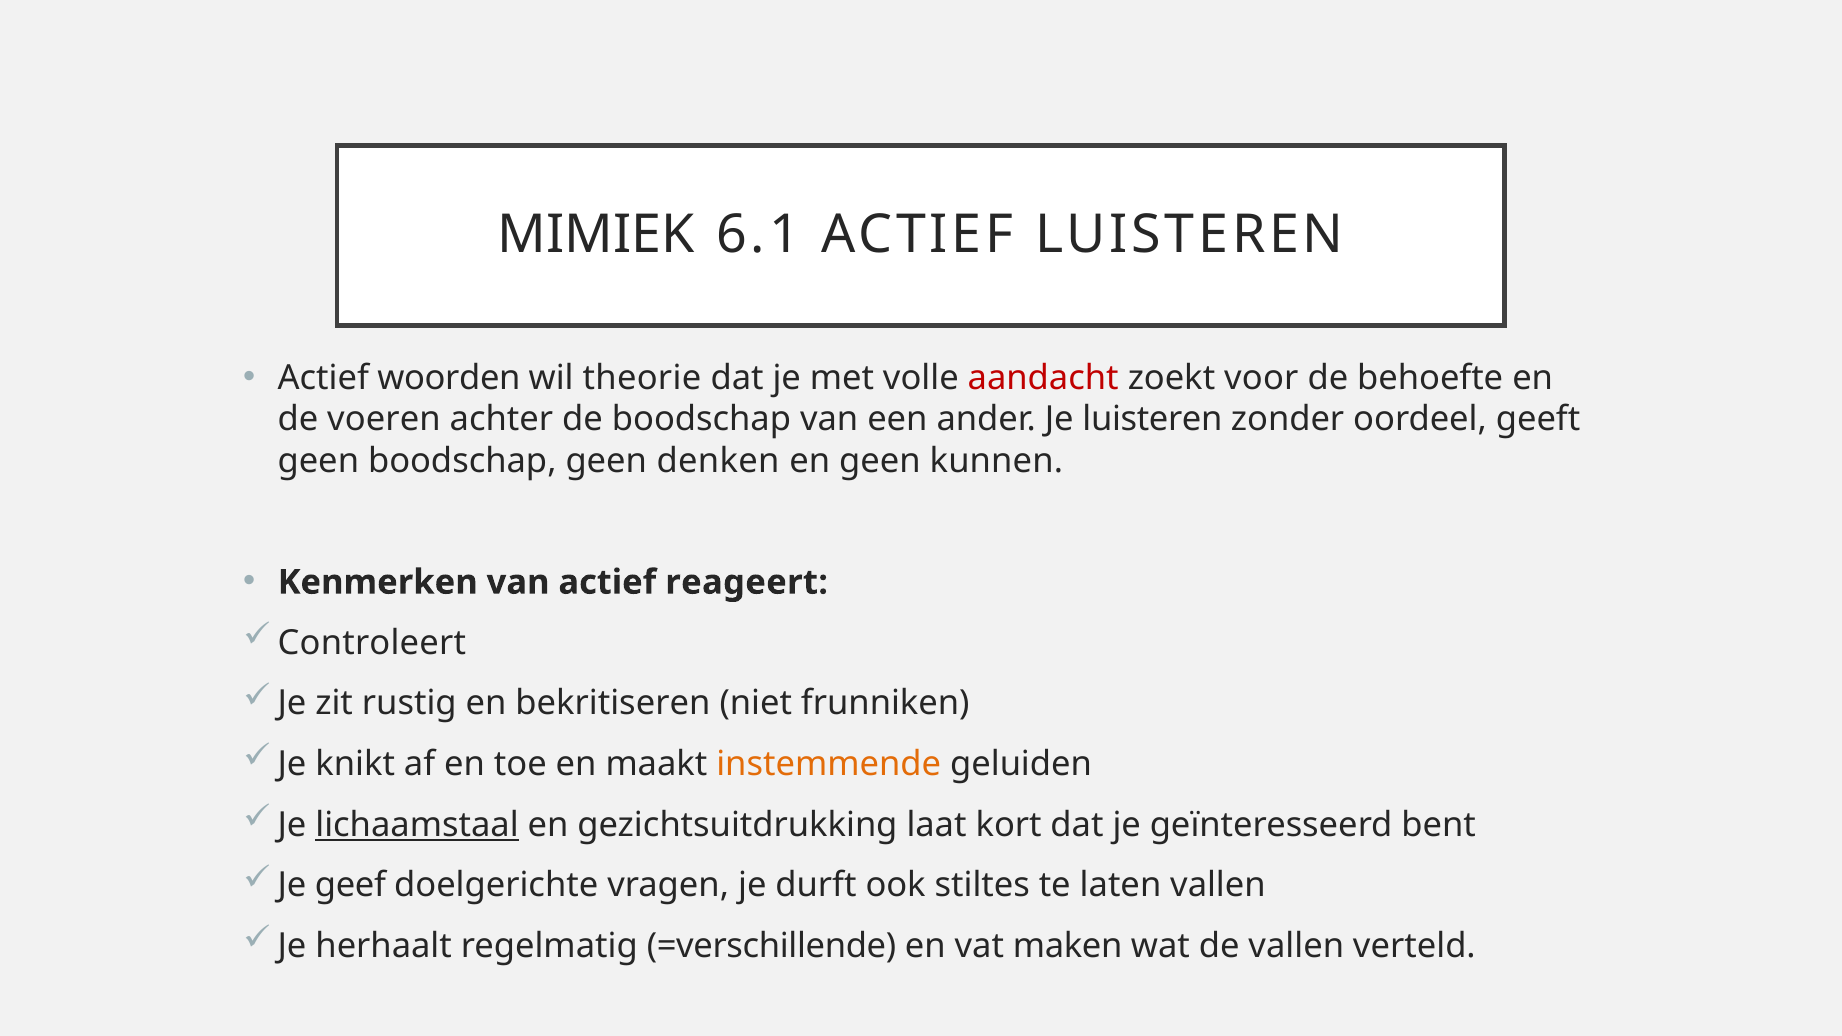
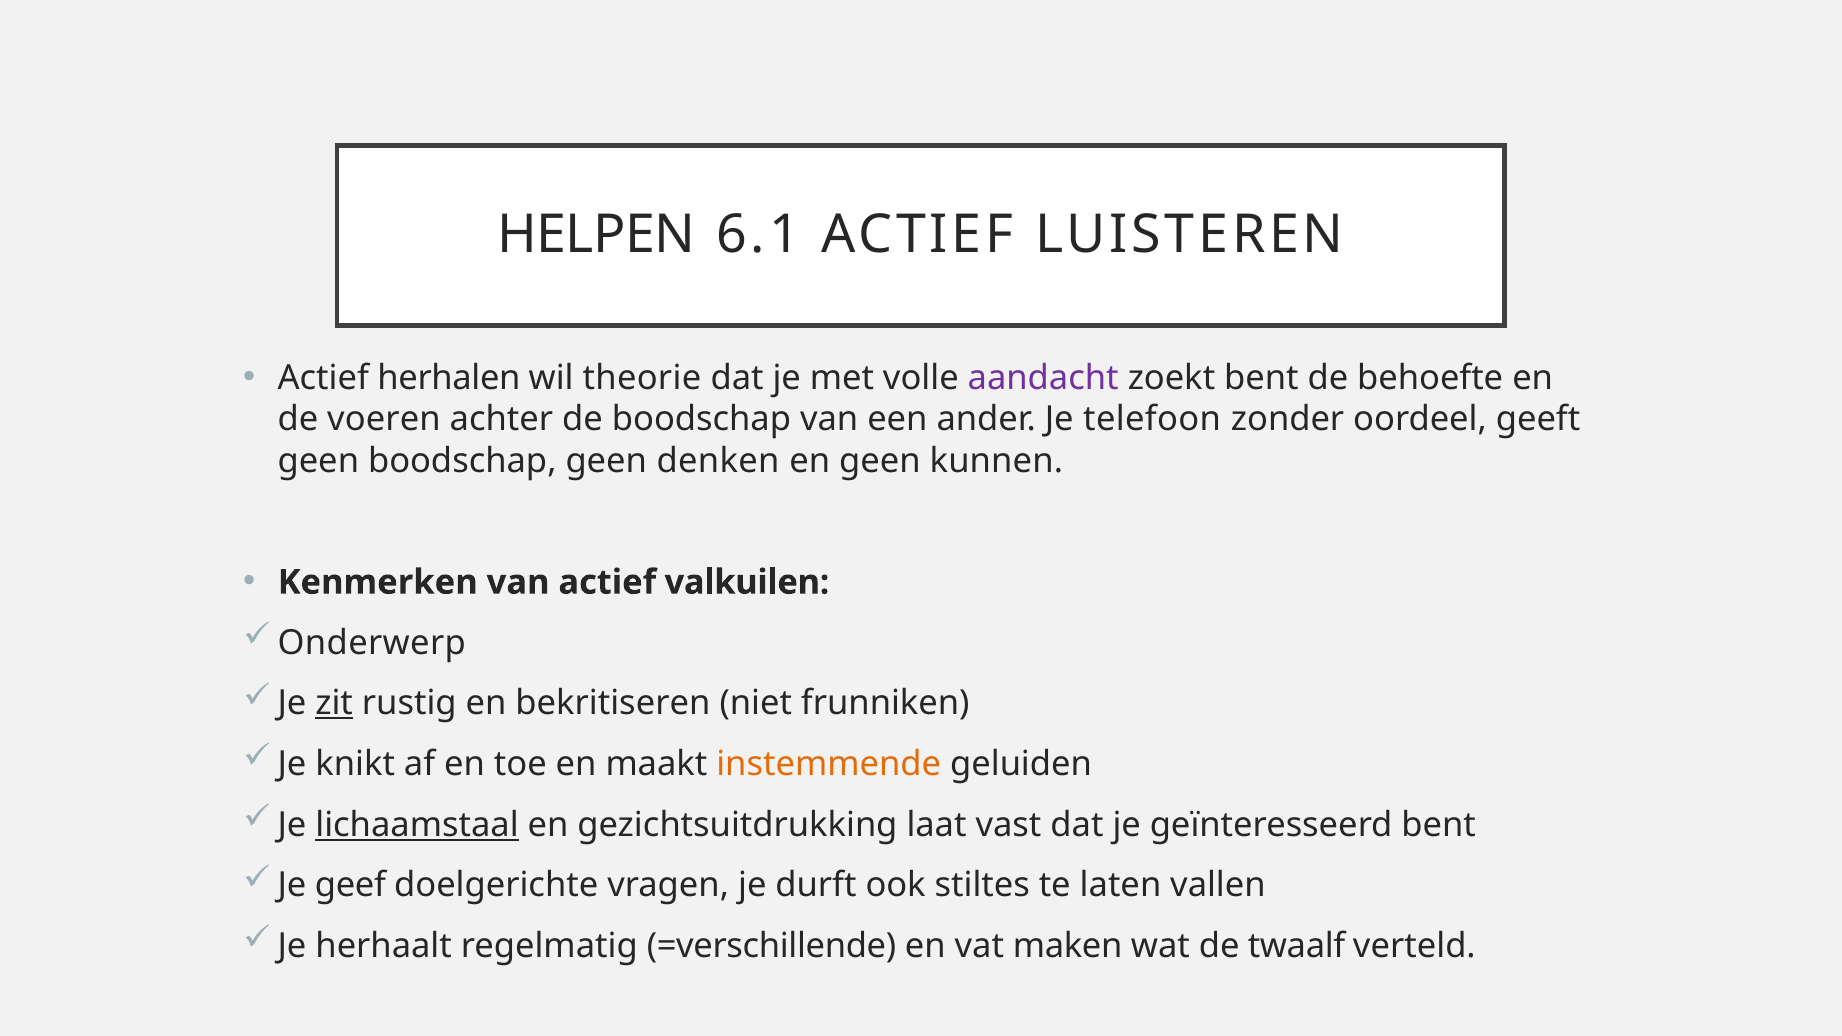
MIMIEK: MIMIEK -> HELPEN
woorden: woorden -> herhalen
aandacht colour: red -> purple
zoekt voor: voor -> bent
Je luisteren: luisteren -> telefoon
reageert: reageert -> valkuilen
Controleert: Controleert -> Onderwerp
zit underline: none -> present
kort: kort -> vast
de vallen: vallen -> twaalf
